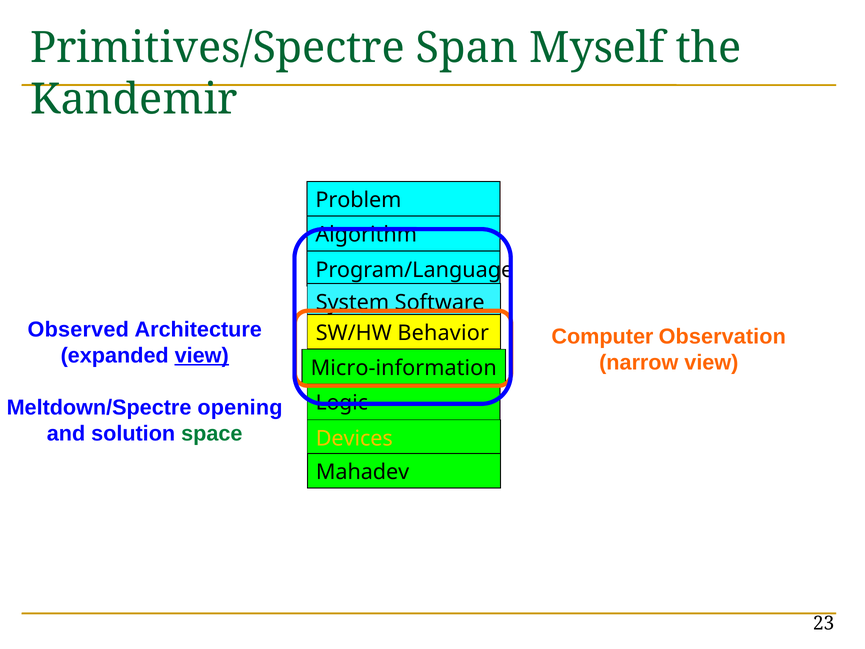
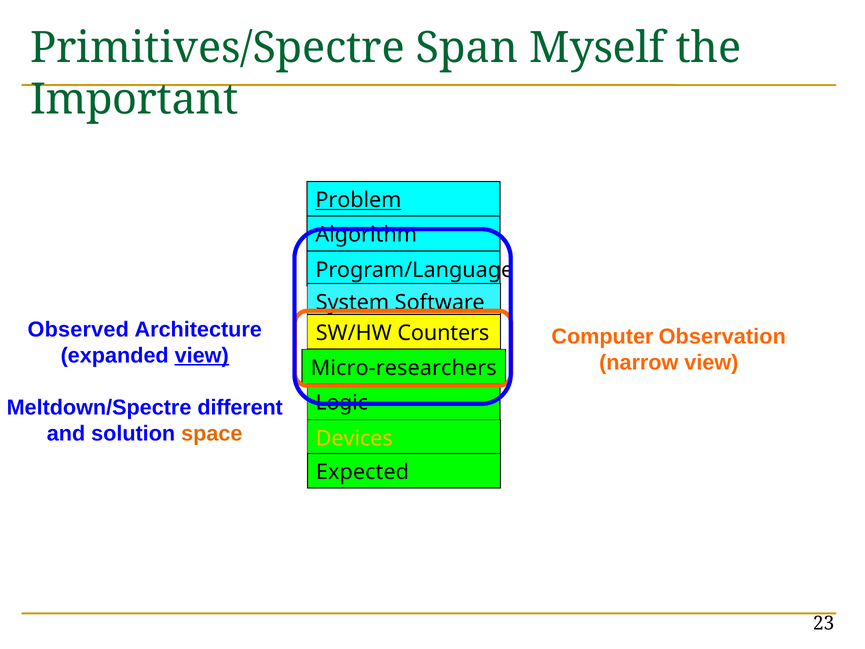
Kandemir: Kandemir -> Important
Problem underline: none -> present
Behavior: Behavior -> Counters
Micro-information: Micro-information -> Micro-researchers
opening: opening -> different
space colour: green -> orange
Mahadev: Mahadev -> Expected
